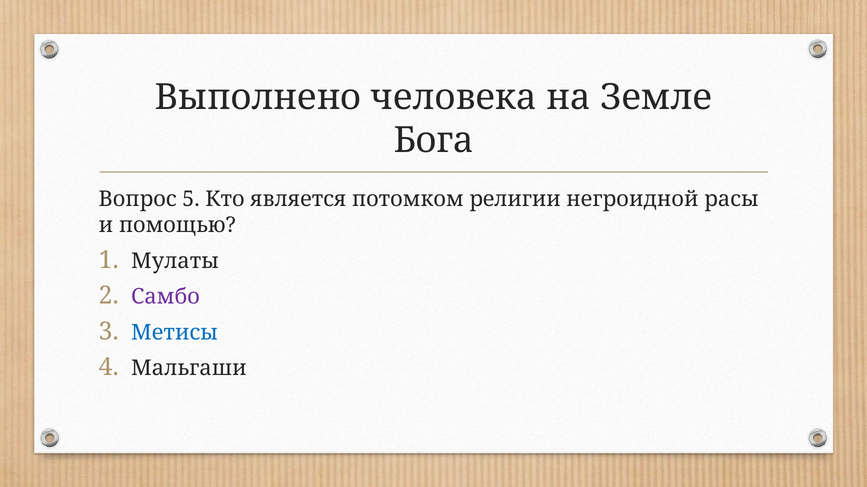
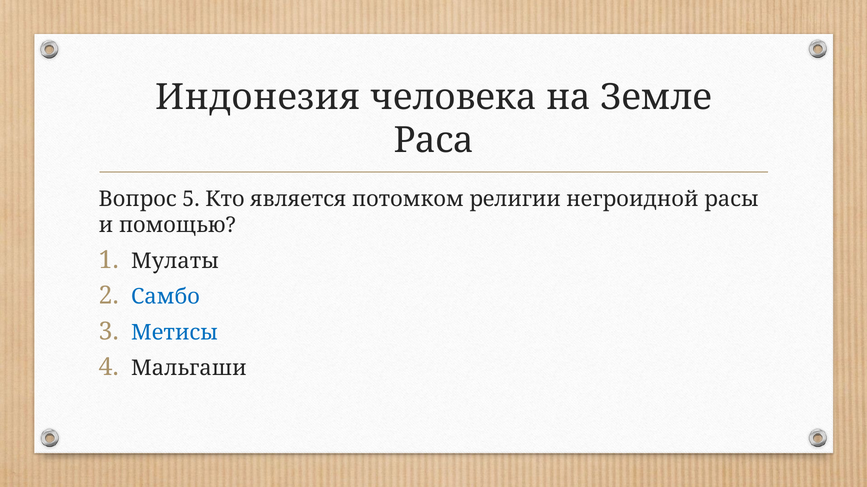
Выполнено: Выполнено -> Индонезия
Бога: Бога -> Раса
Самбо colour: purple -> blue
